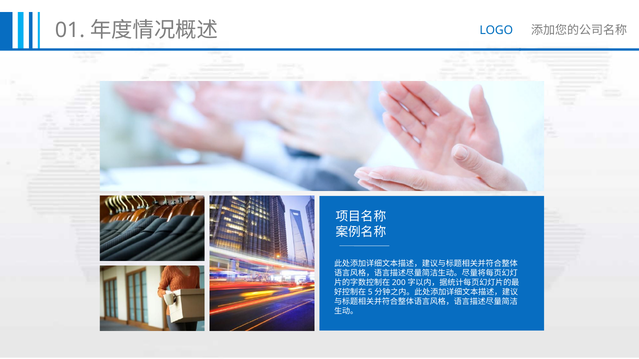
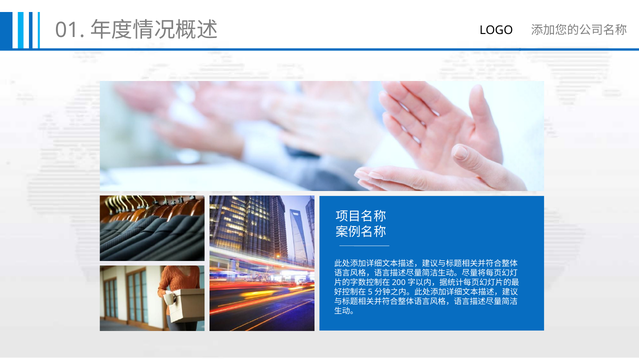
LOGO colour: blue -> black
